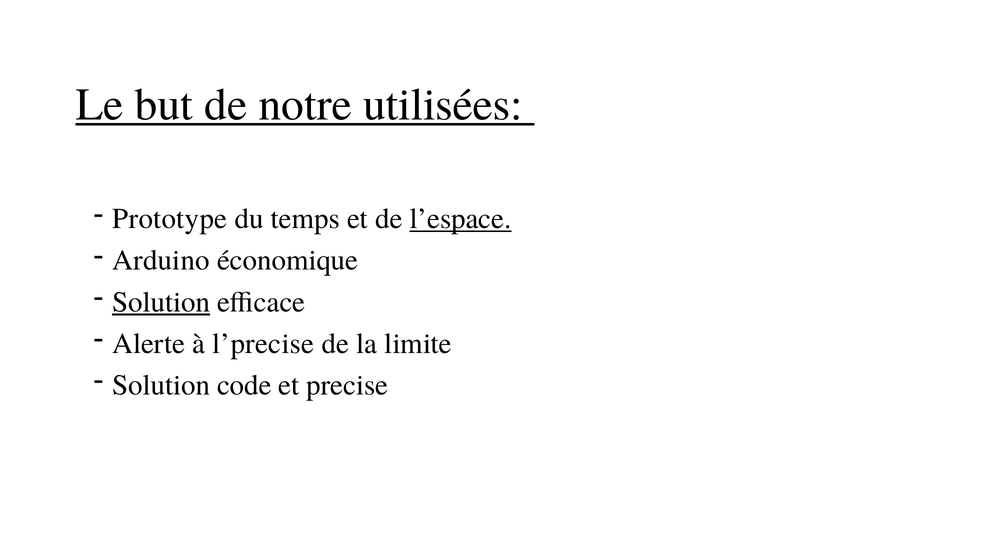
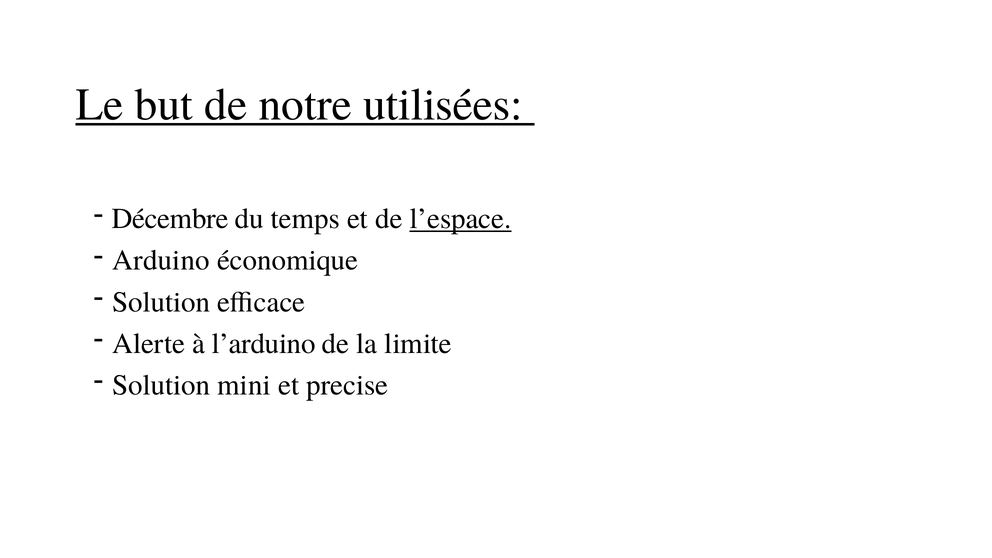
Prototype: Prototype -> Décembre
Solution at (161, 302) underline: present -> none
l’precise: l’precise -> l’arduino
code: code -> mini
